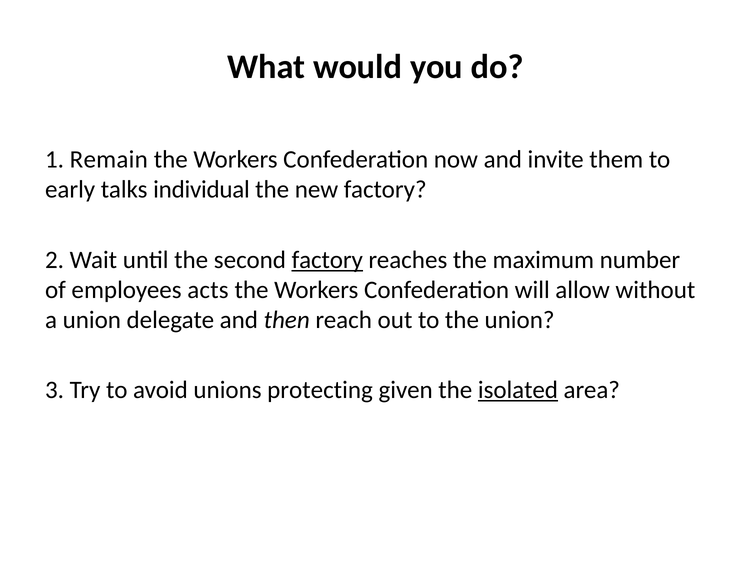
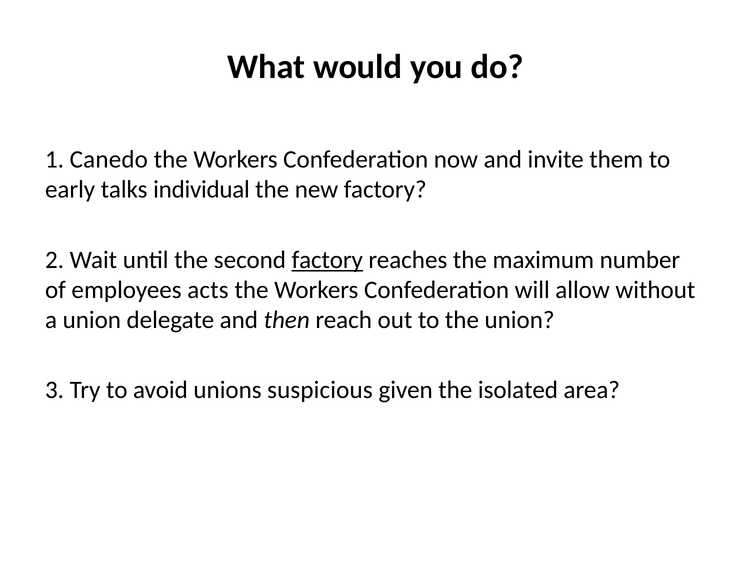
Remain: Remain -> Canedo
protecting: protecting -> suspicious
isolated underline: present -> none
